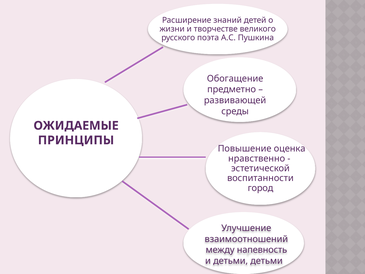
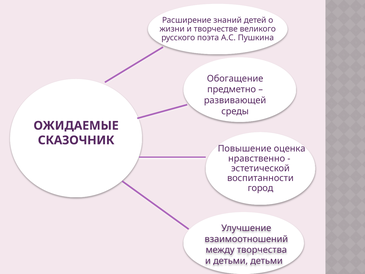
ПРИНЦИПЫ: ПРИНЦИПЫ -> СКАЗОЧНИК
напевность: напевность -> творчества
